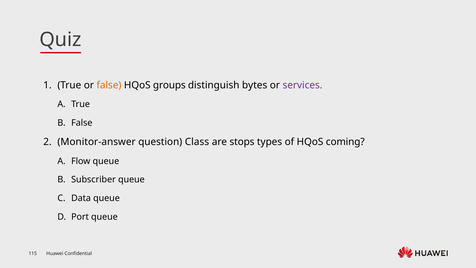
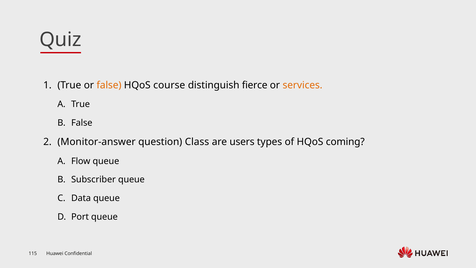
groups: groups -> course
bytes: bytes -> fierce
services colour: purple -> orange
stops: stops -> users
